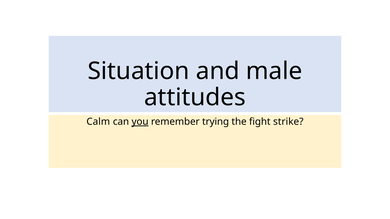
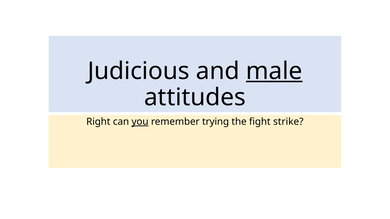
Situation: Situation -> Judicious
male underline: none -> present
Calm: Calm -> Right
